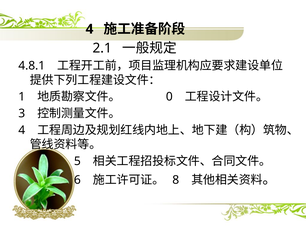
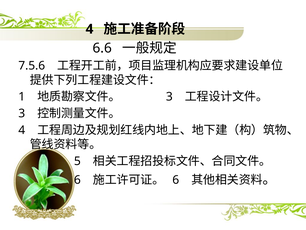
2.1: 2.1 -> 6.6
4.8.1: 4.8.1 -> 7.5.6
0 at (169, 97): 0 -> 3
8 at (176, 180): 8 -> 6
